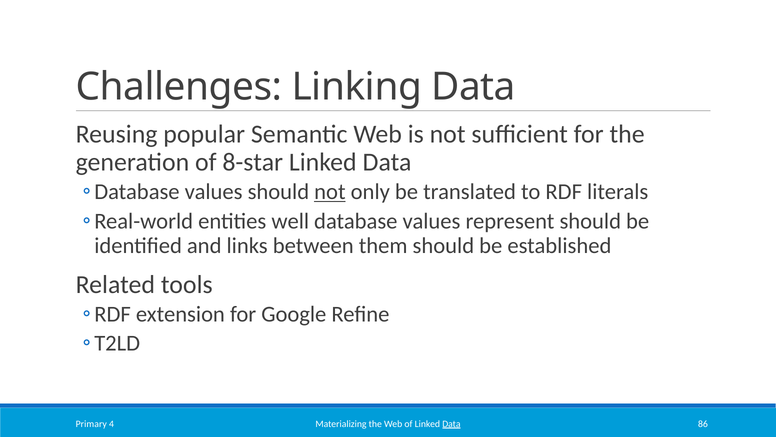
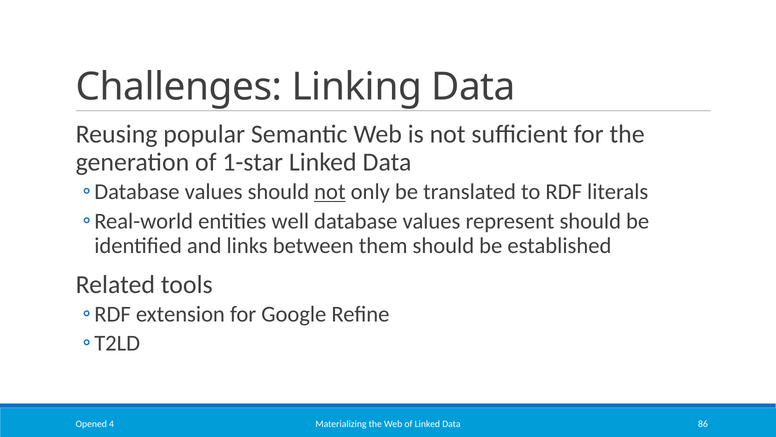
8-star: 8-star -> 1-star
Data at (451, 423) underline: present -> none
Primary: Primary -> Opened
